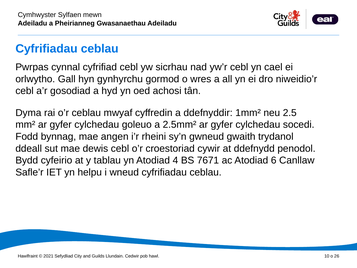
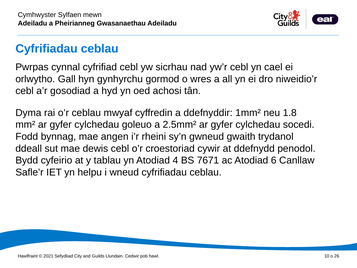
2.5: 2.5 -> 1.8
